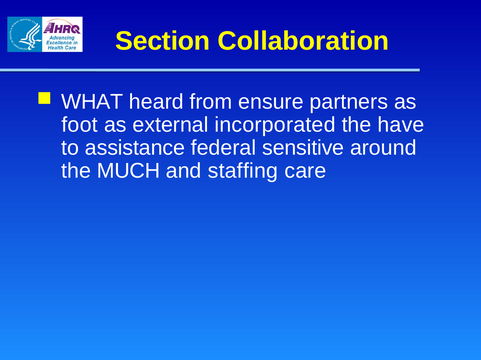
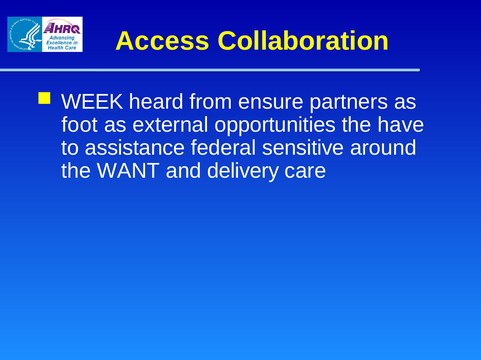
Section: Section -> Access
WHAT: WHAT -> WEEK
incorporated: incorporated -> opportunities
MUCH: MUCH -> WANT
staffing: staffing -> delivery
